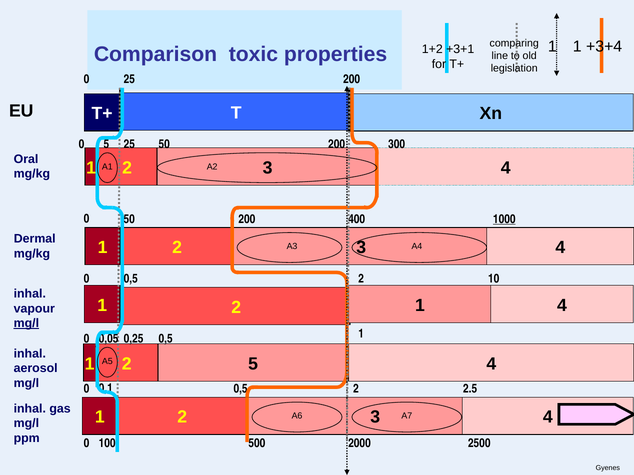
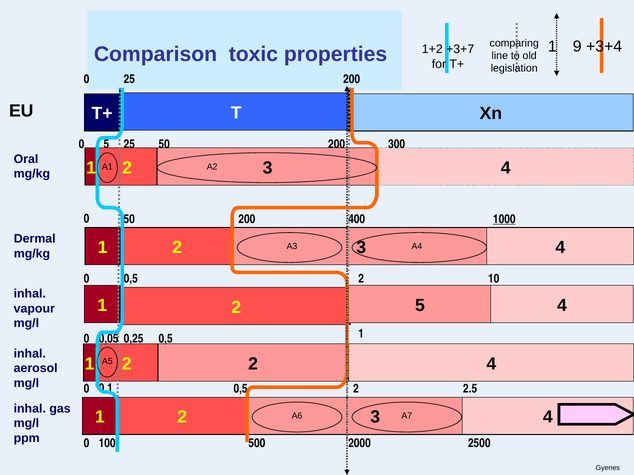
1 1: 1 -> 9
+3+1: +3+1 -> +3+7
2 1: 1 -> 5
mg/l at (26, 324) underline: present -> none
2 5: 5 -> 2
